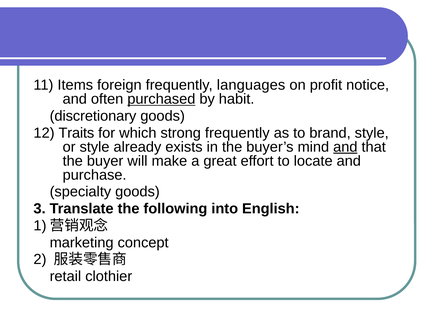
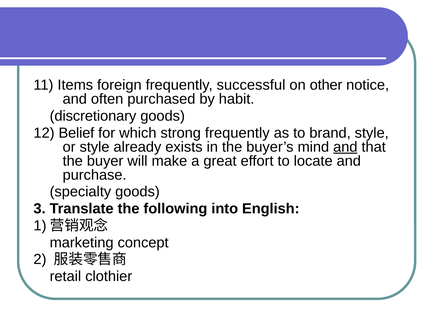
languages: languages -> successful
profit: profit -> other
purchased underline: present -> none
Traits: Traits -> Belief
